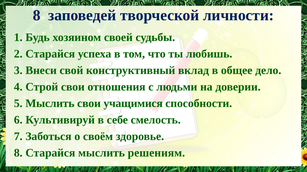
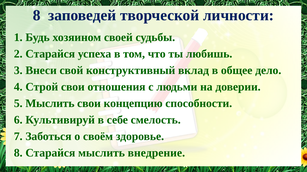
учащимися: учащимися -> концепцию
решениям: решениям -> внедрение
